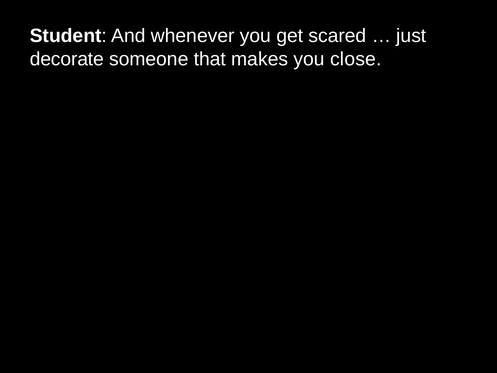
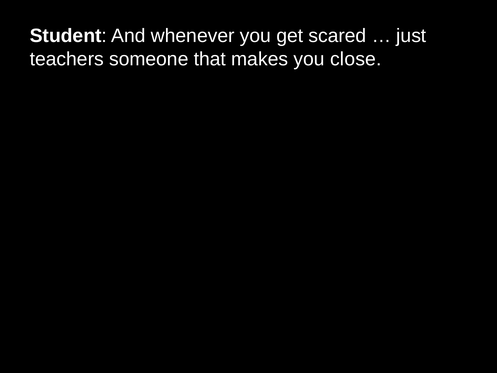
decorate: decorate -> teachers
